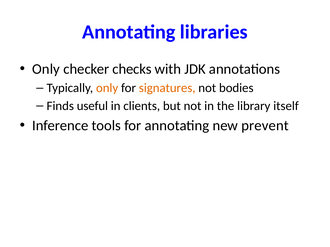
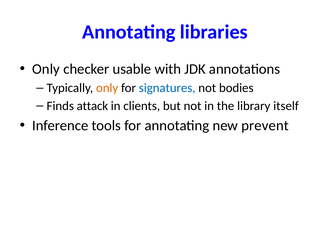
checks: checks -> usable
signatures colour: orange -> blue
useful: useful -> attack
